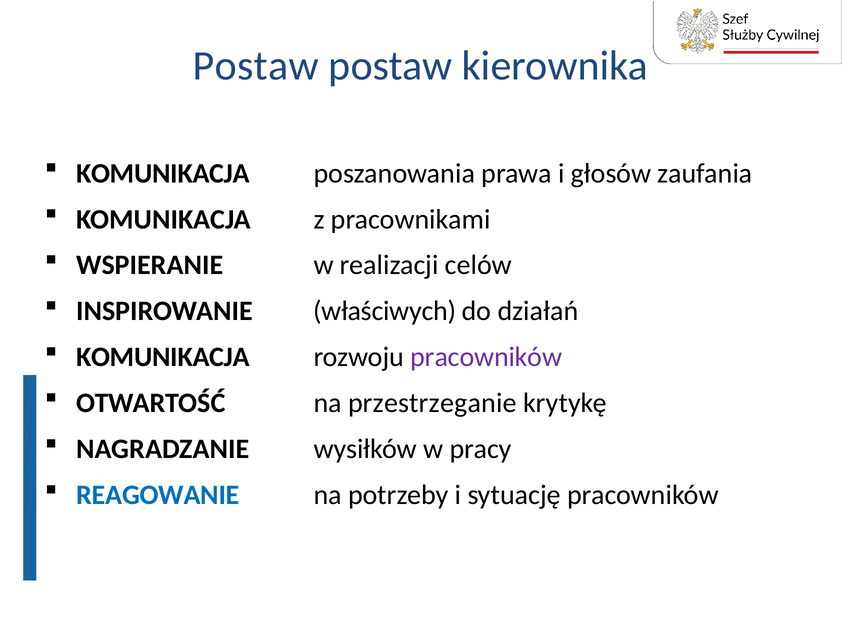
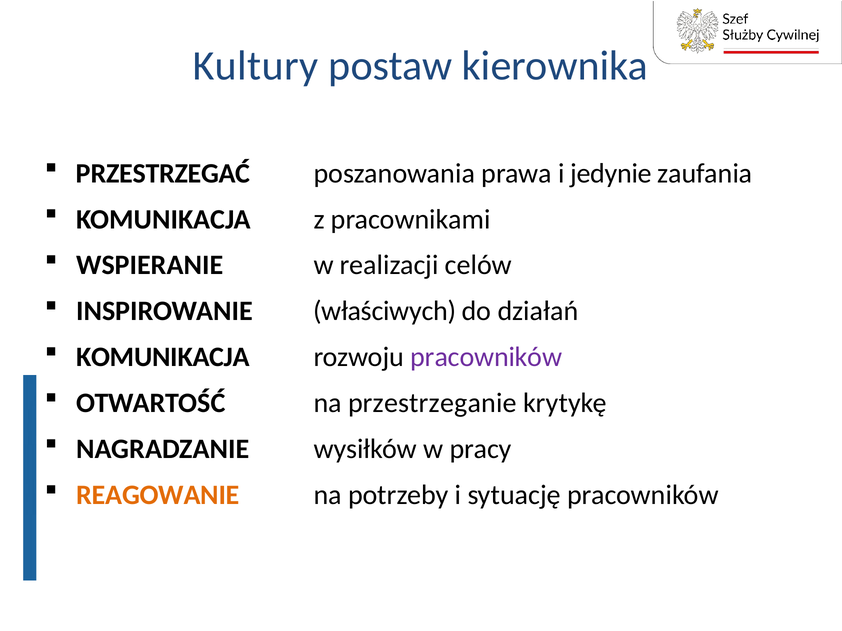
Postaw at (256, 66): Postaw -> Kultury
KOMUNIKACJA at (163, 173): KOMUNIKACJA -> PRZESTRZEGAĆ
głosów: głosów -> jedynie
REAGOWANIE colour: blue -> orange
